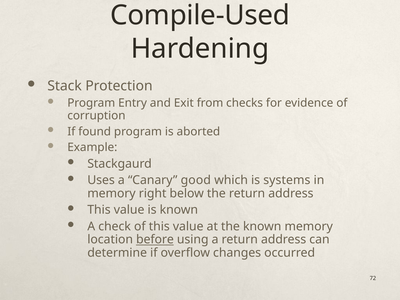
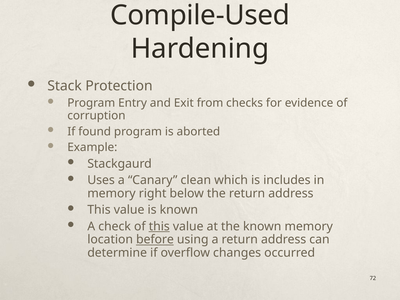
good: good -> clean
systems: systems -> includes
this at (159, 226) underline: none -> present
